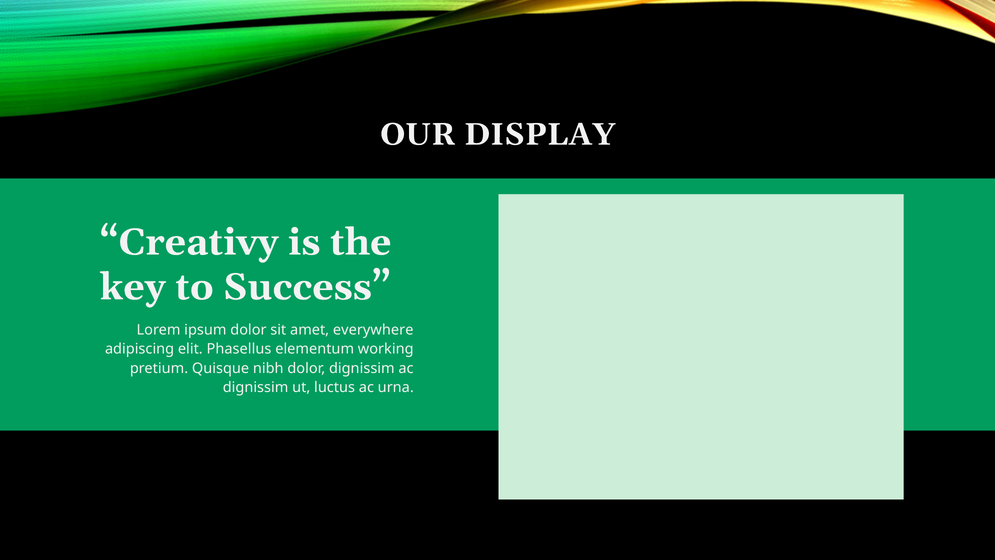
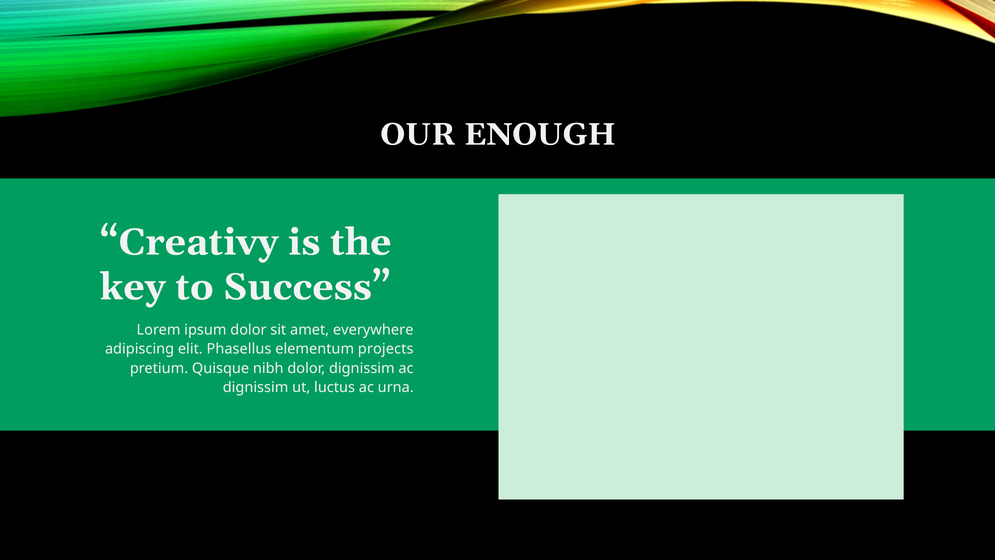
DISPLAY: DISPLAY -> ENOUGH
working: working -> projects
